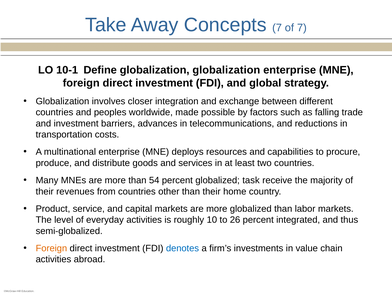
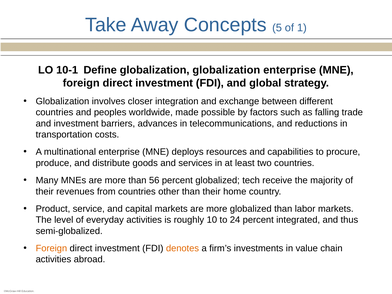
Concepts 7: 7 -> 5
of 7: 7 -> 1
54: 54 -> 56
task: task -> tech
26: 26 -> 24
denotes colour: blue -> orange
